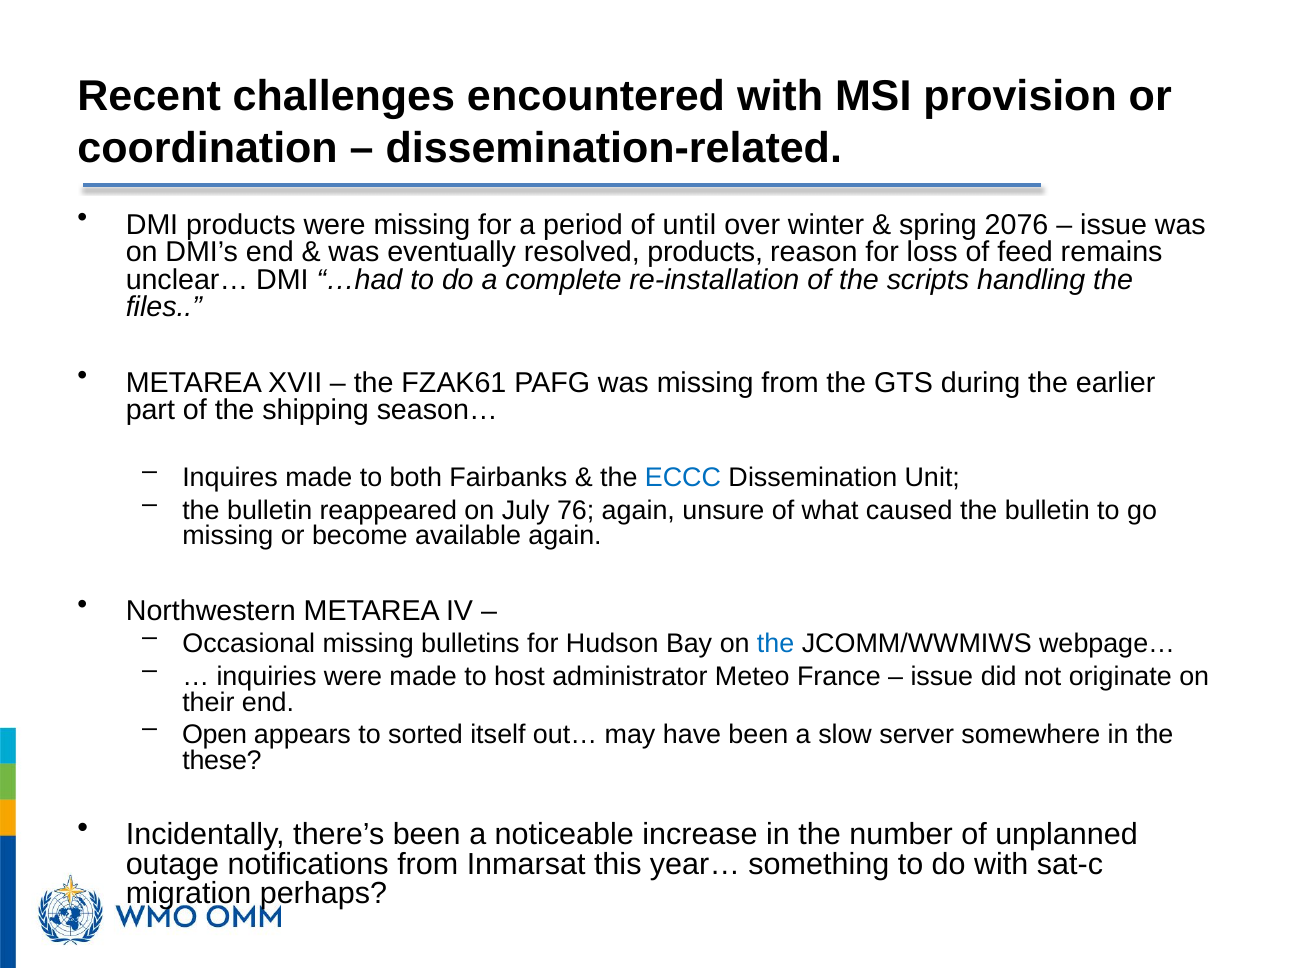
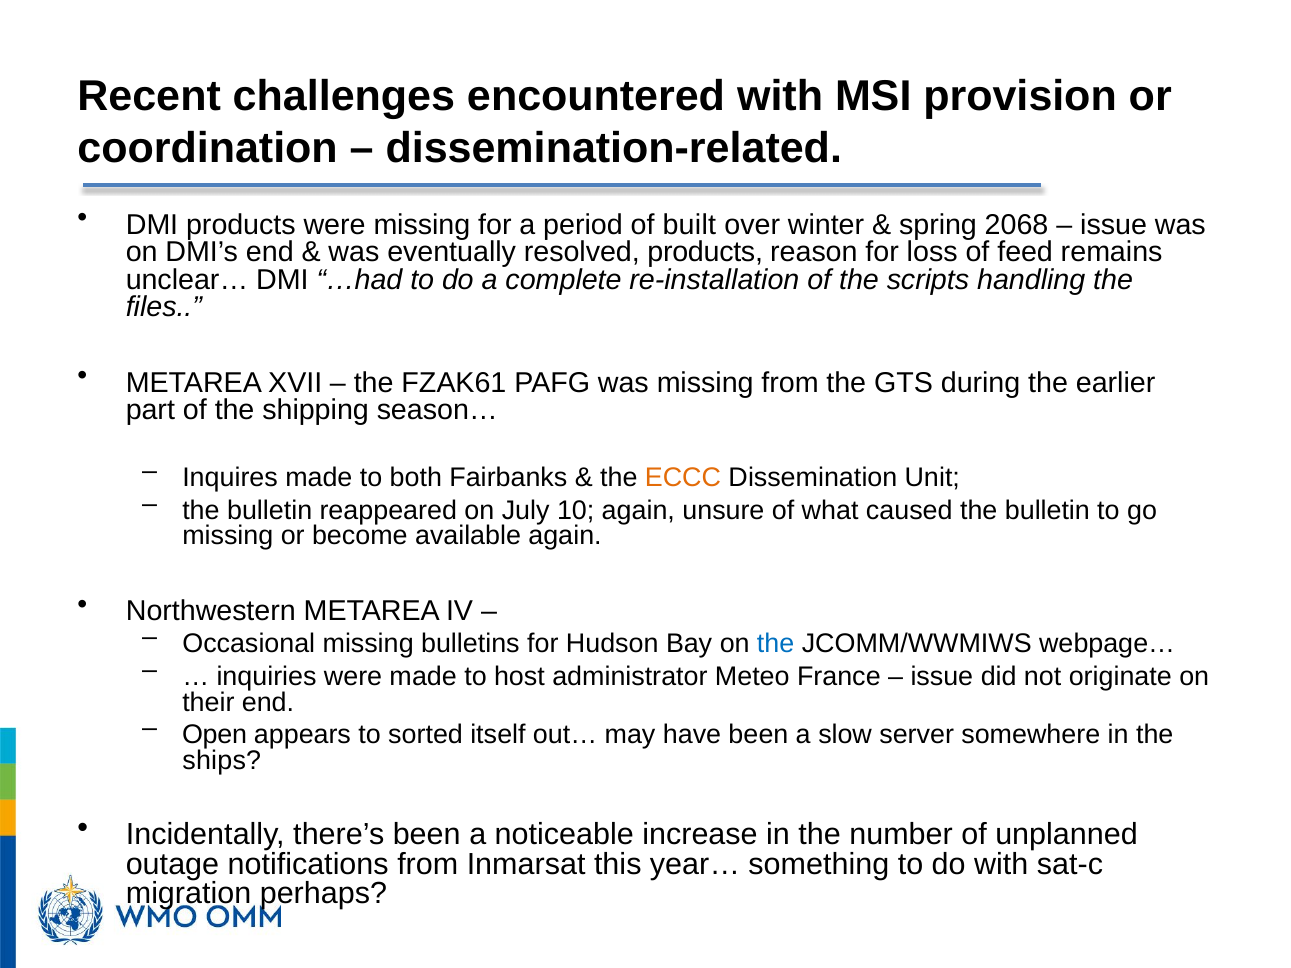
until: until -> built
2076: 2076 -> 2068
ECCC colour: blue -> orange
76: 76 -> 10
these: these -> ships
